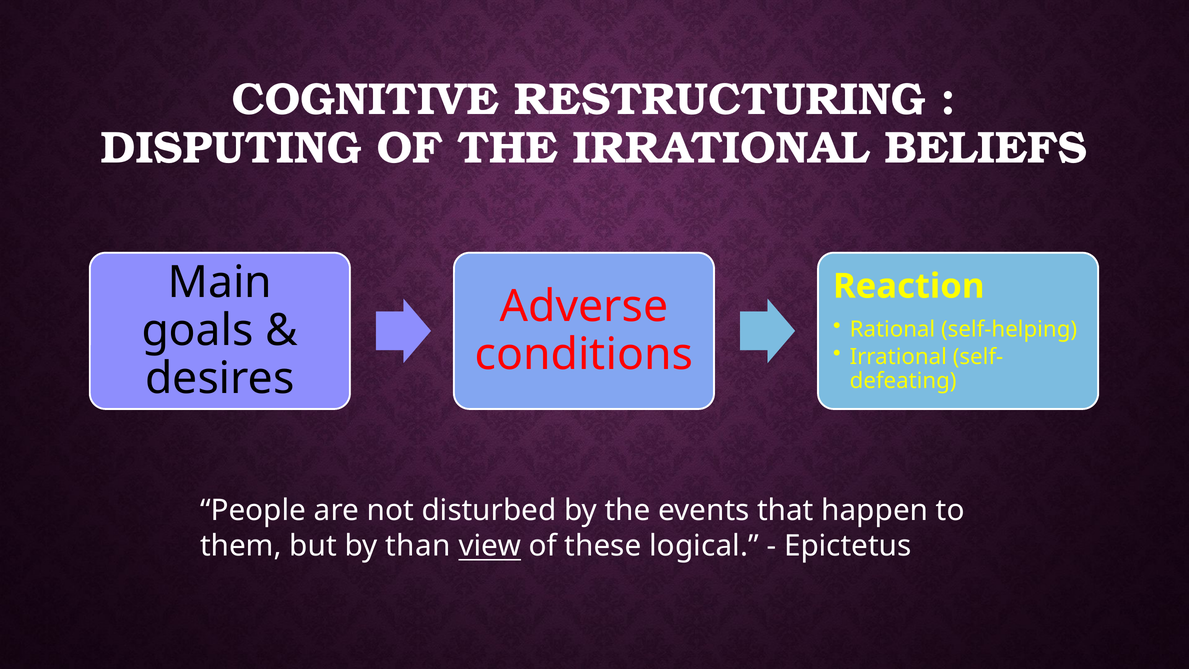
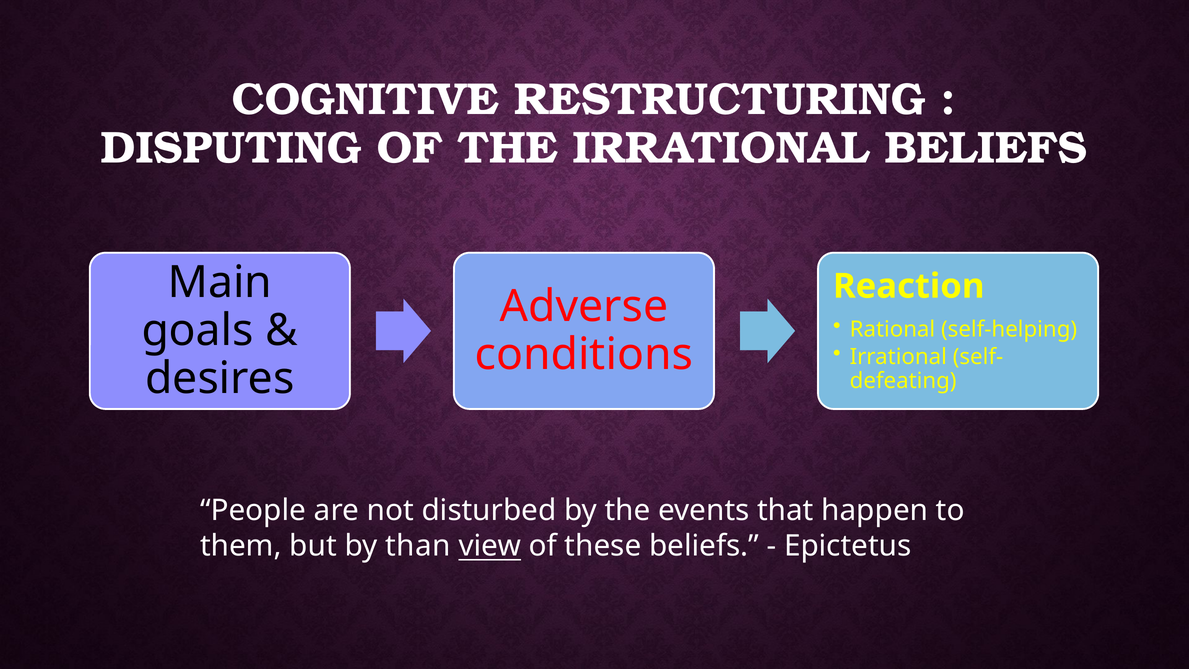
these logical: logical -> beliefs
